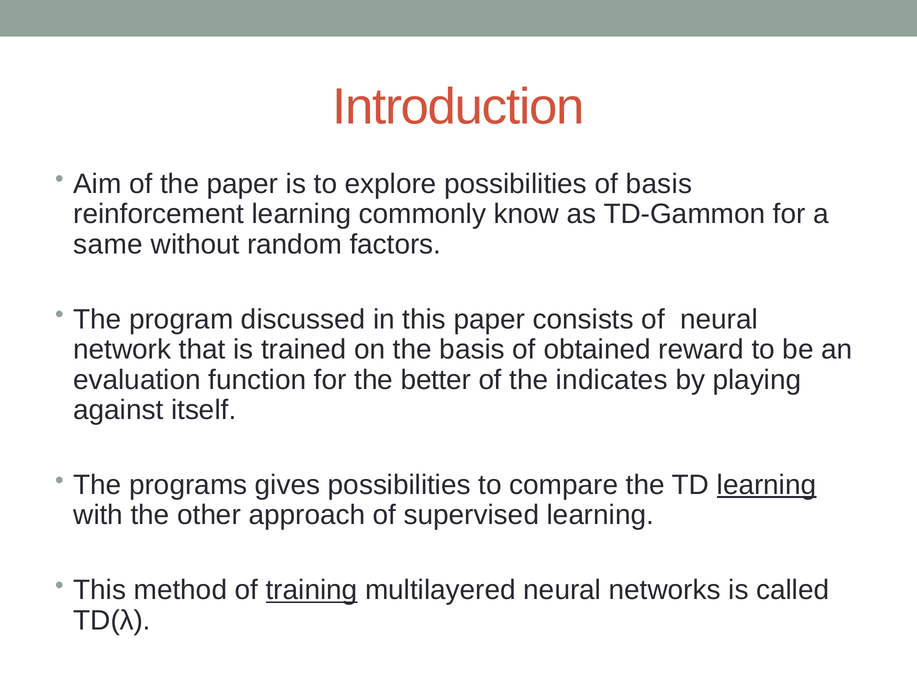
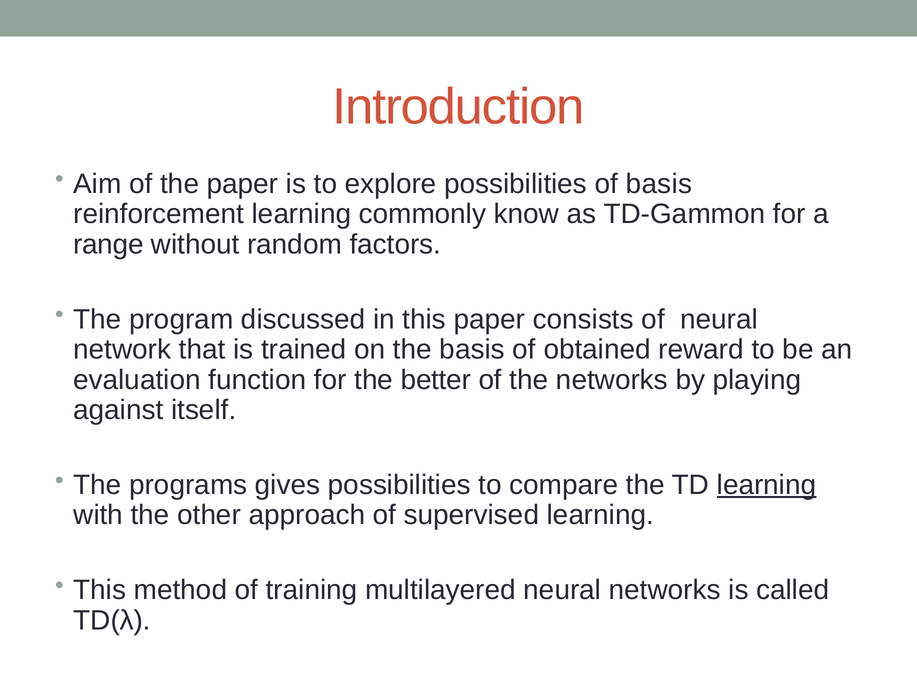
same: same -> range
the indicates: indicates -> networks
training underline: present -> none
